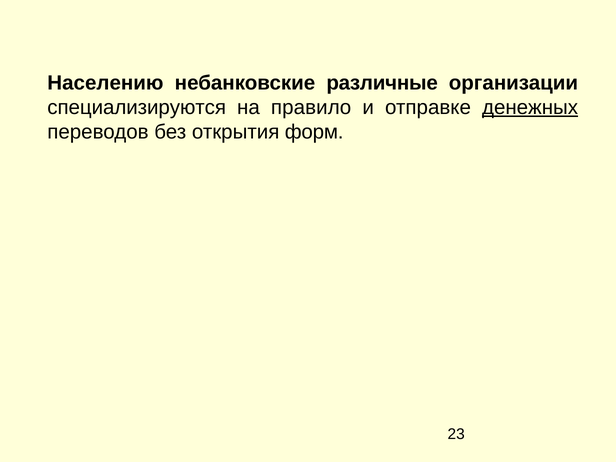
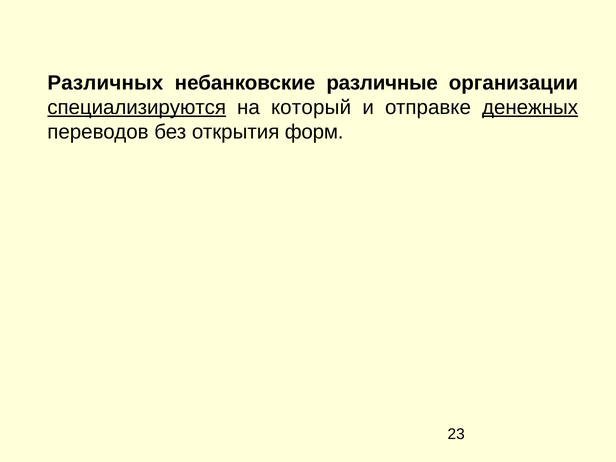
Населению: Населению -> Различных
специализируются underline: none -> present
правило: правило -> который
